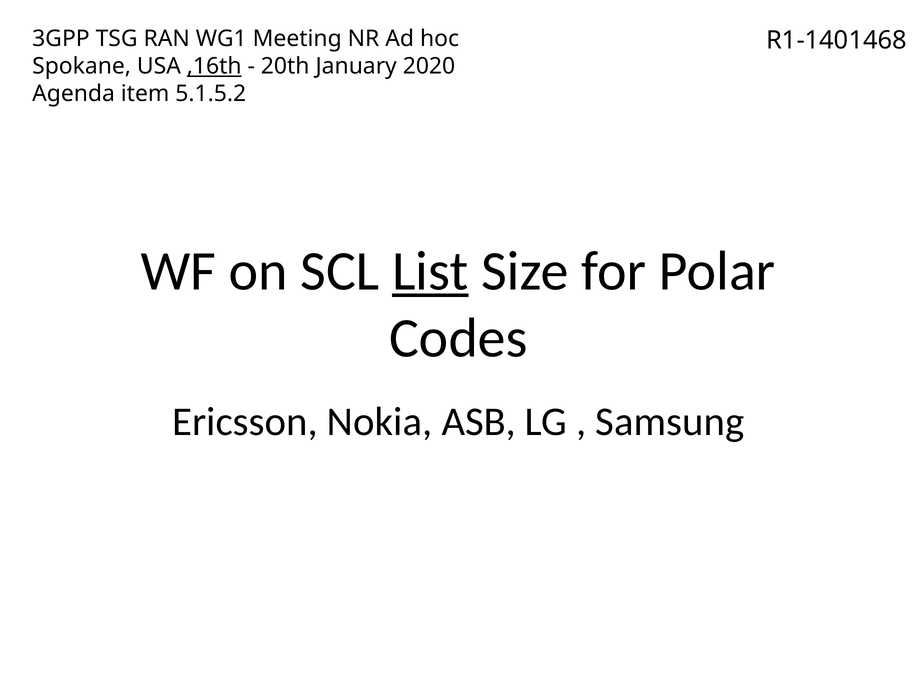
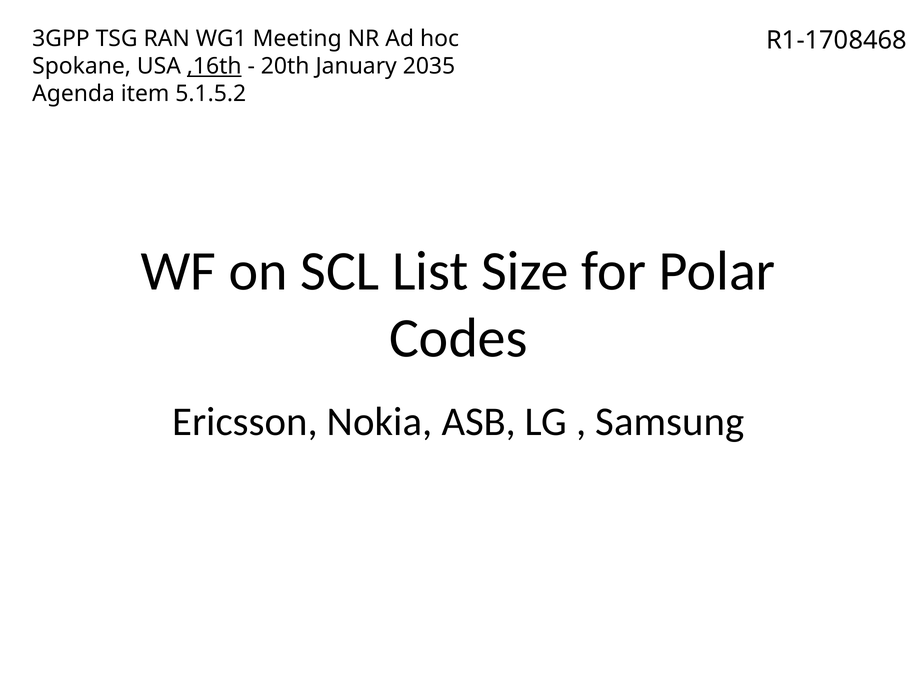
R1-1401468: R1-1401468 -> R1-1708468
2020: 2020 -> 2035
List underline: present -> none
